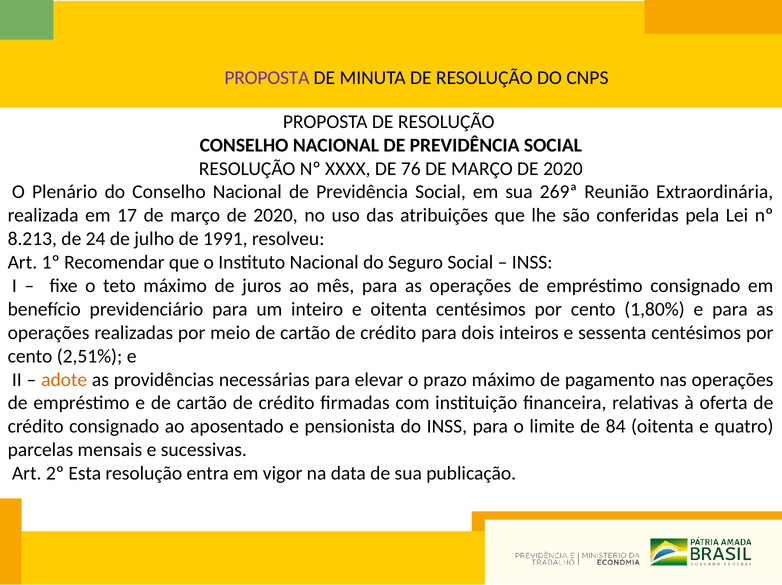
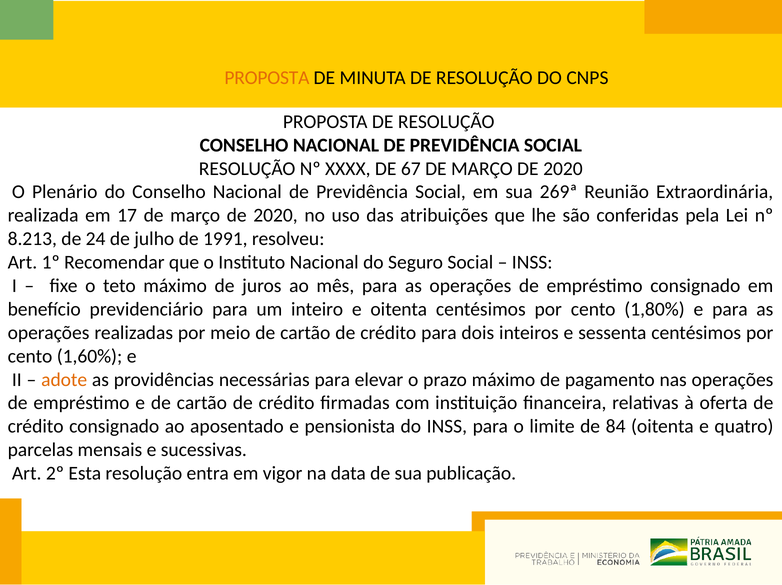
PROPOSTA at (267, 78) colour: purple -> orange
76: 76 -> 67
2,51%: 2,51% -> 1,60%
